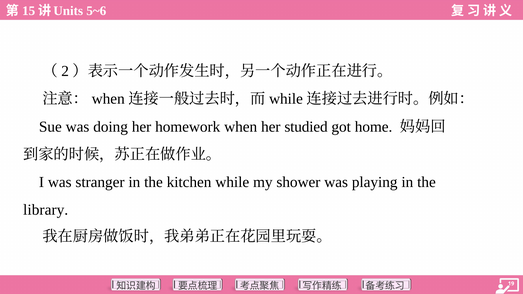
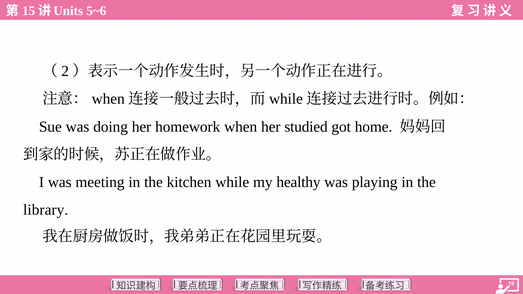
stranger: stranger -> meeting
shower: shower -> healthy
